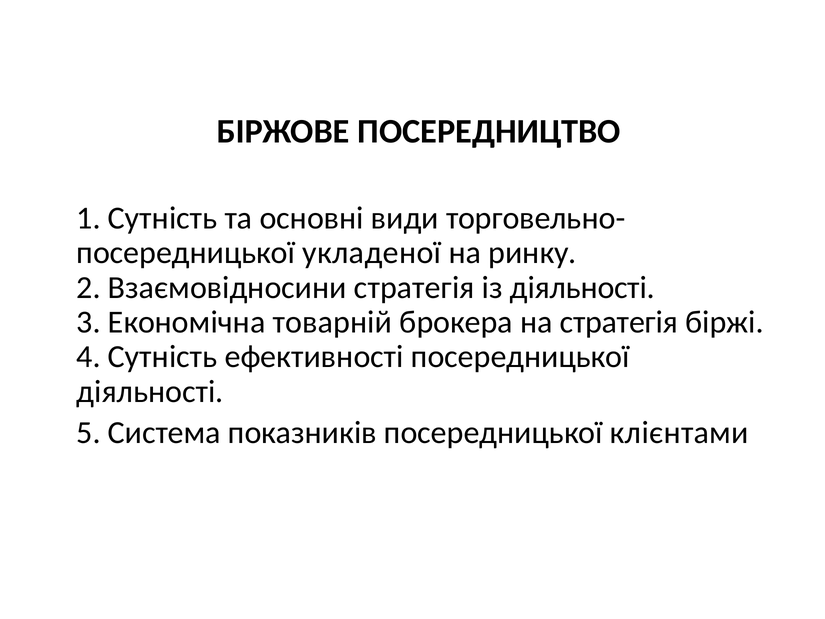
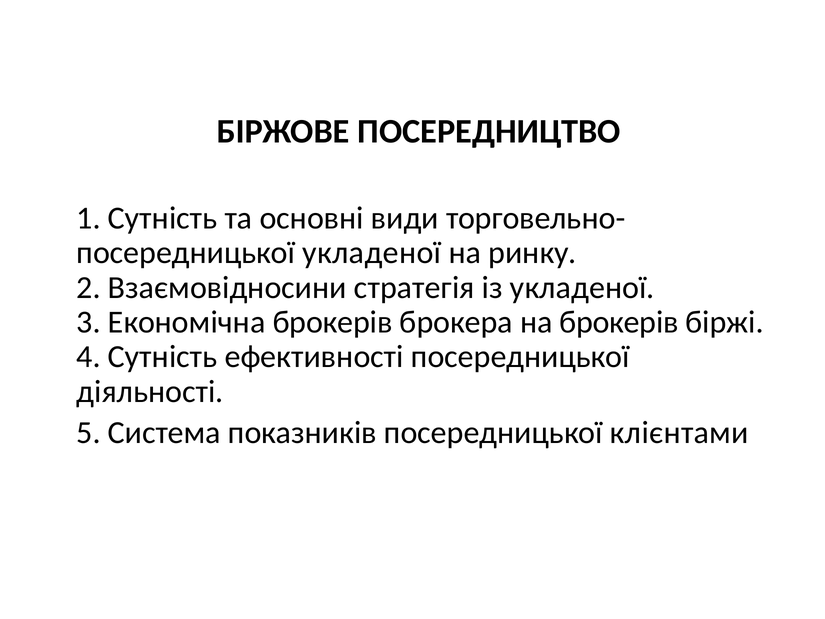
із діяльності: діяльності -> укладеної
Економічна товарній: товарній -> брокерів
на стратегія: стратегія -> брокерів
